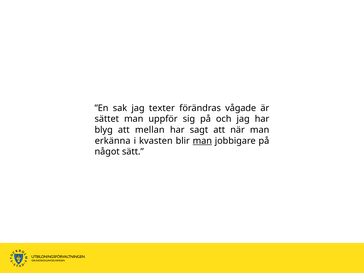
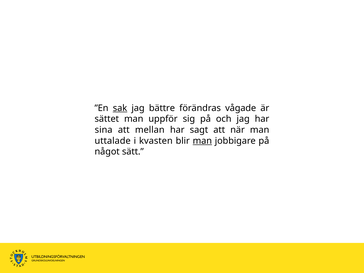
sak underline: none -> present
texter: texter -> bättre
blyg: blyg -> sina
erkänna: erkänna -> uttalade
